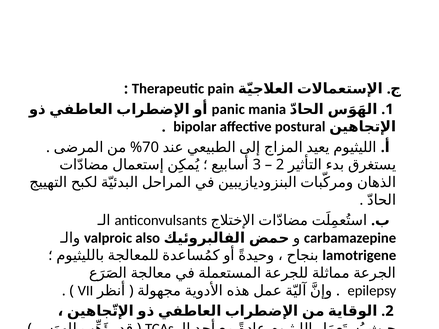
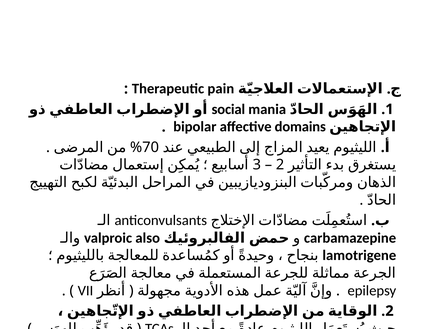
panic: panic -> social
postural: postural -> domains
